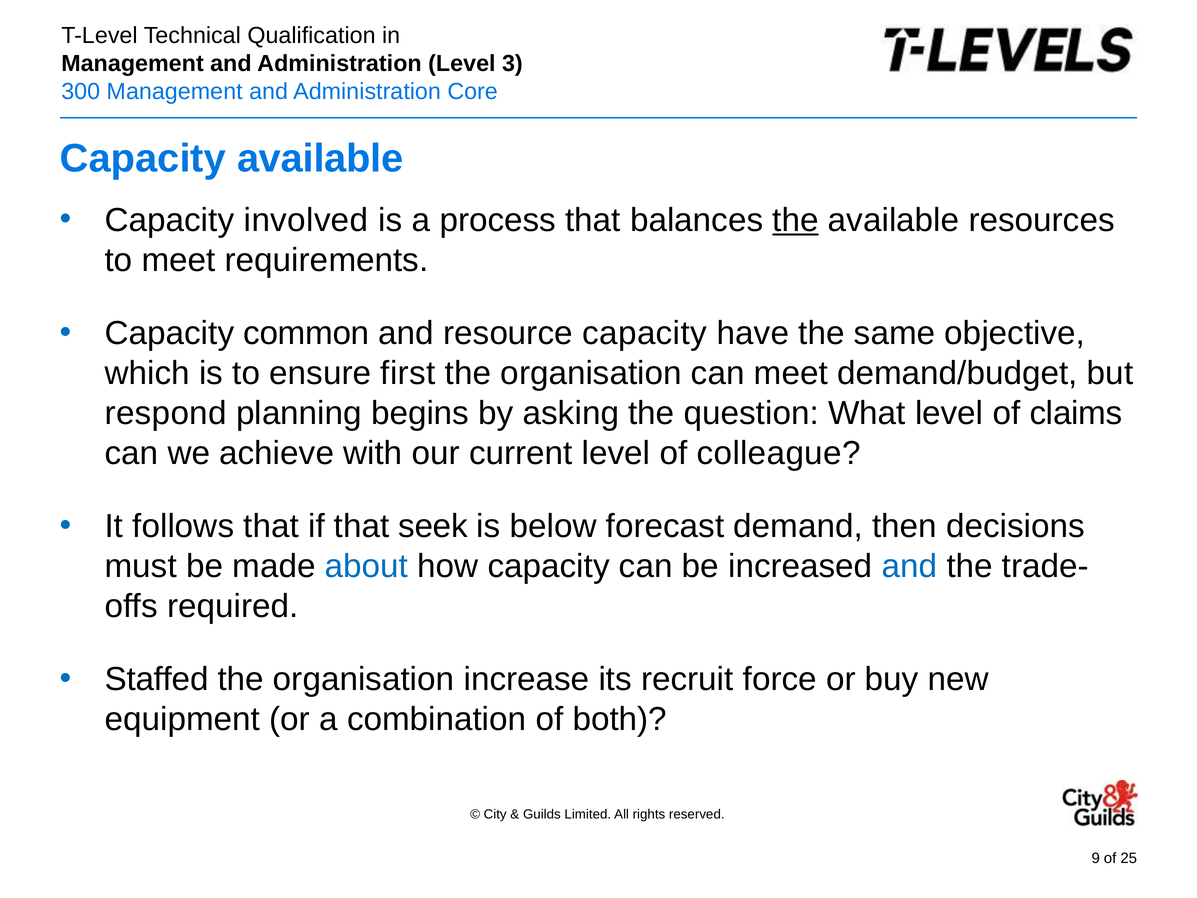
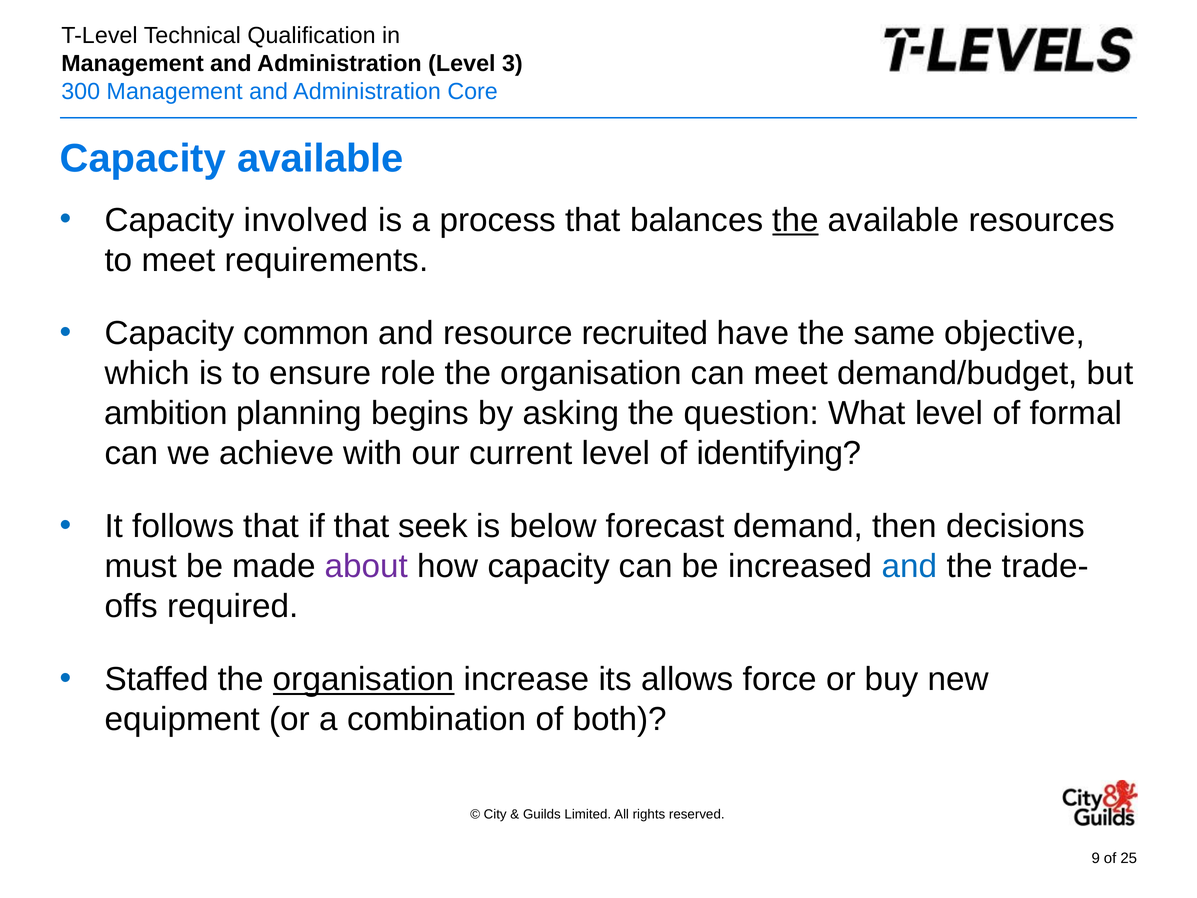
resource capacity: capacity -> recruited
first: first -> role
respond: respond -> ambition
claims: claims -> formal
colleague: colleague -> identifying
about colour: blue -> purple
organisation at (364, 679) underline: none -> present
recruit: recruit -> allows
